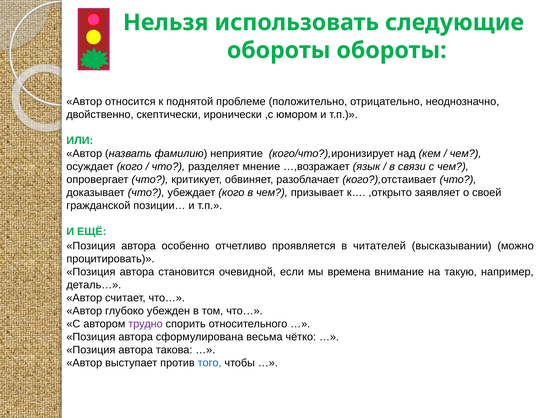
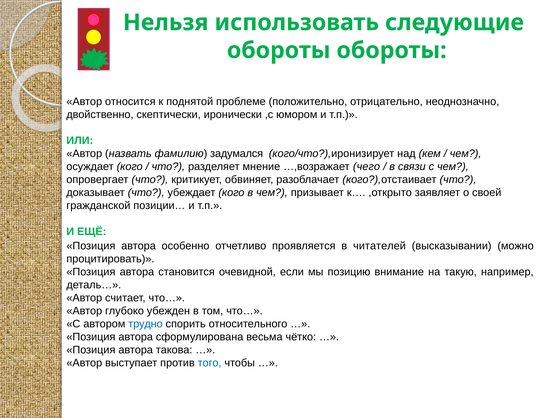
неприятие: неприятие -> задумался
язык: язык -> чего
времена: времена -> позицию
трудно colour: purple -> blue
